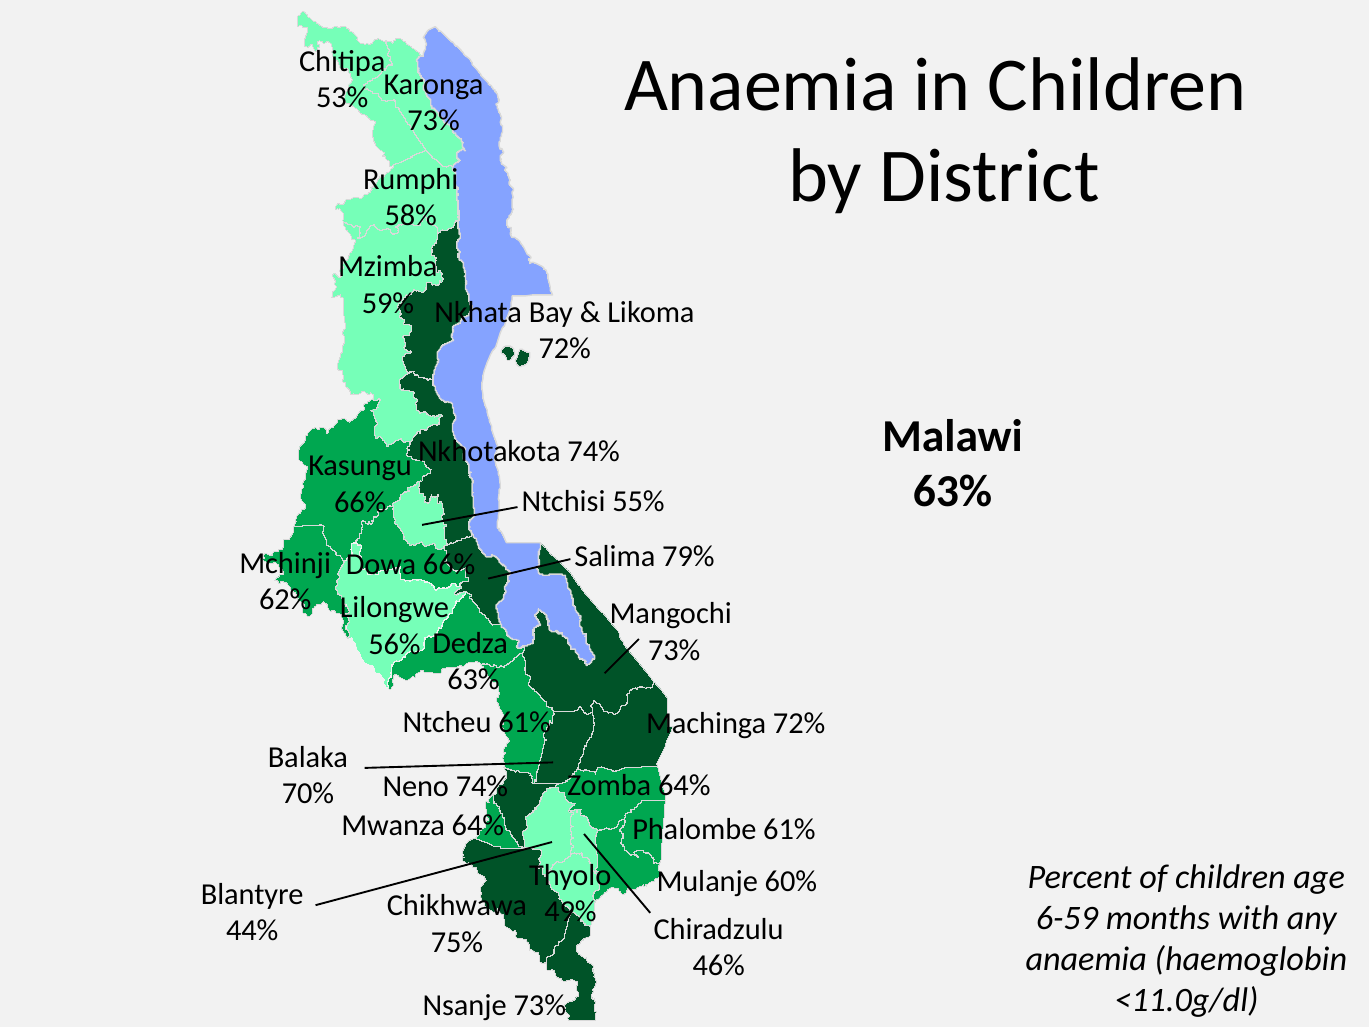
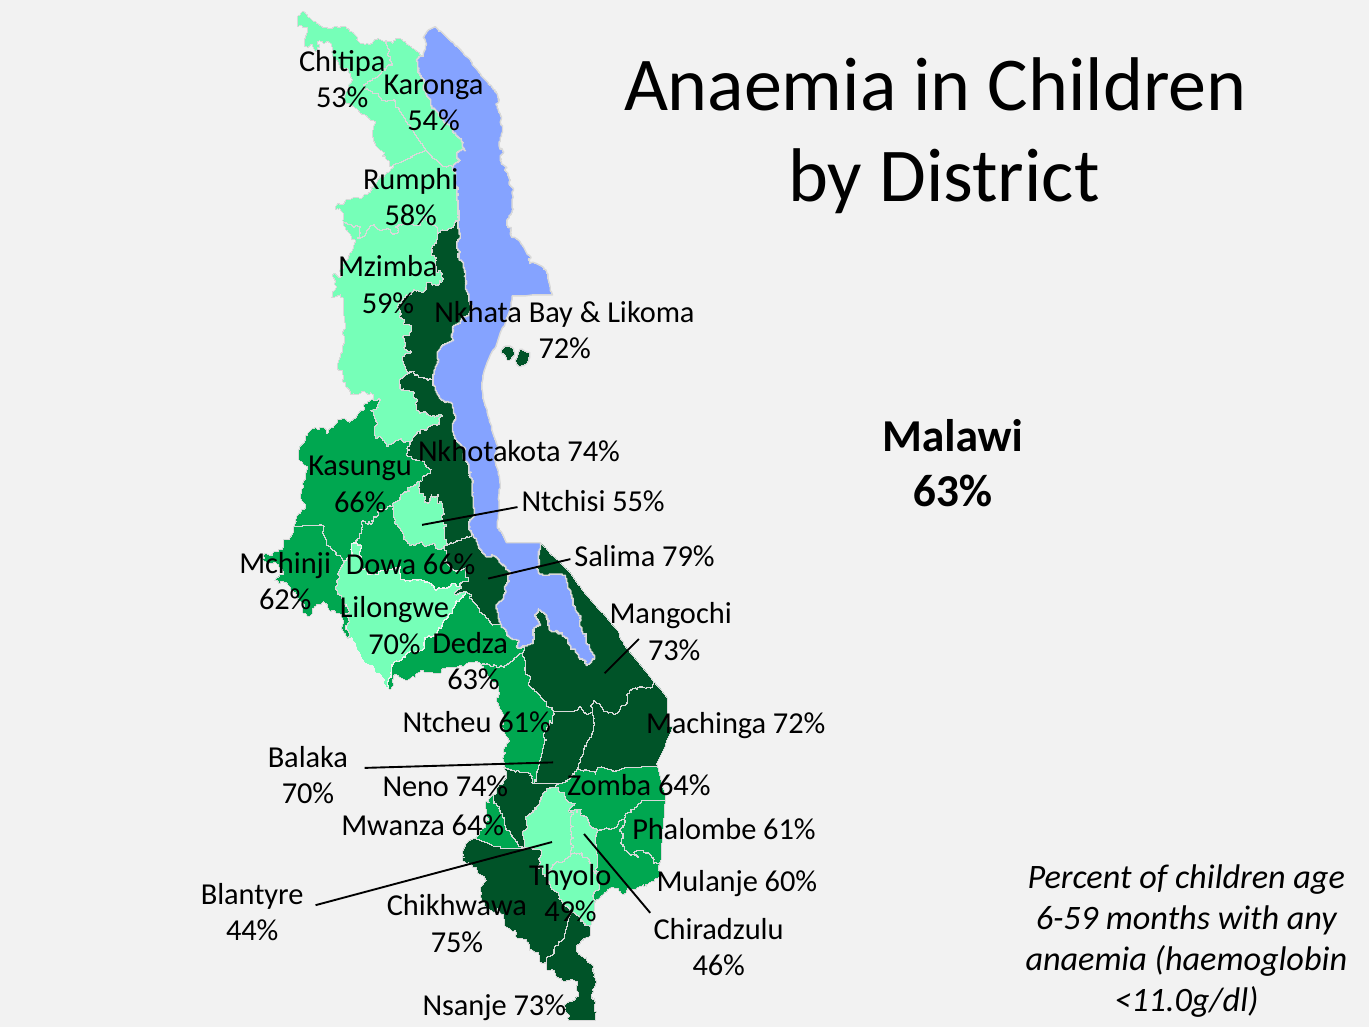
73% at (434, 121): 73% -> 54%
56% at (395, 644): 56% -> 70%
